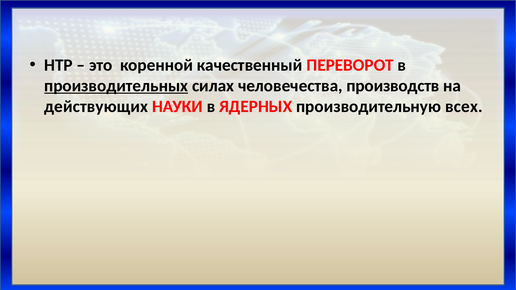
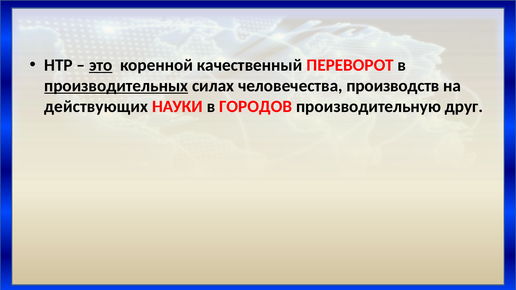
это underline: none -> present
ЯДЕРНЫХ: ЯДЕРНЫХ -> ГОРОДОВ
всех: всех -> друг
